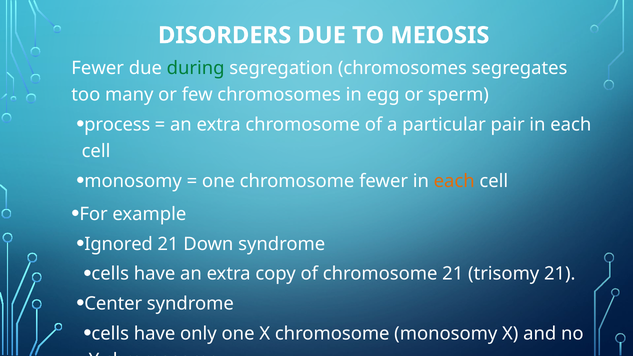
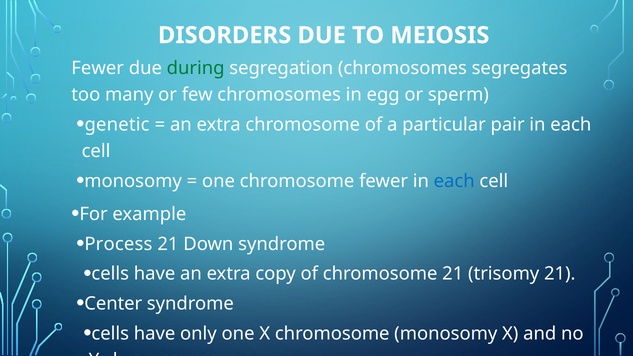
process: process -> genetic
each at (454, 181) colour: orange -> blue
Ignored: Ignored -> Process
